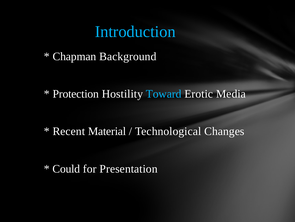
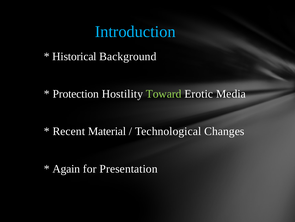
Chapman: Chapman -> Historical
Toward colour: light blue -> light green
Could: Could -> Again
